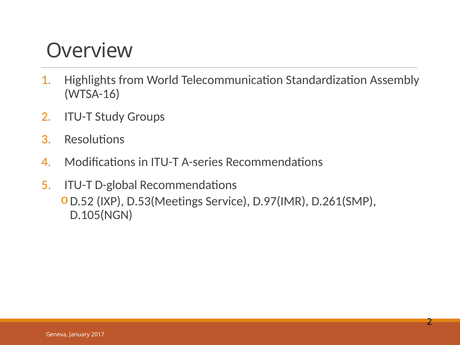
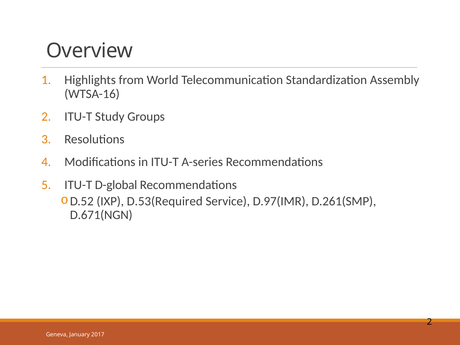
D.53(Meetings: D.53(Meetings -> D.53(Required
D.105(NGN: D.105(NGN -> D.671(NGN
